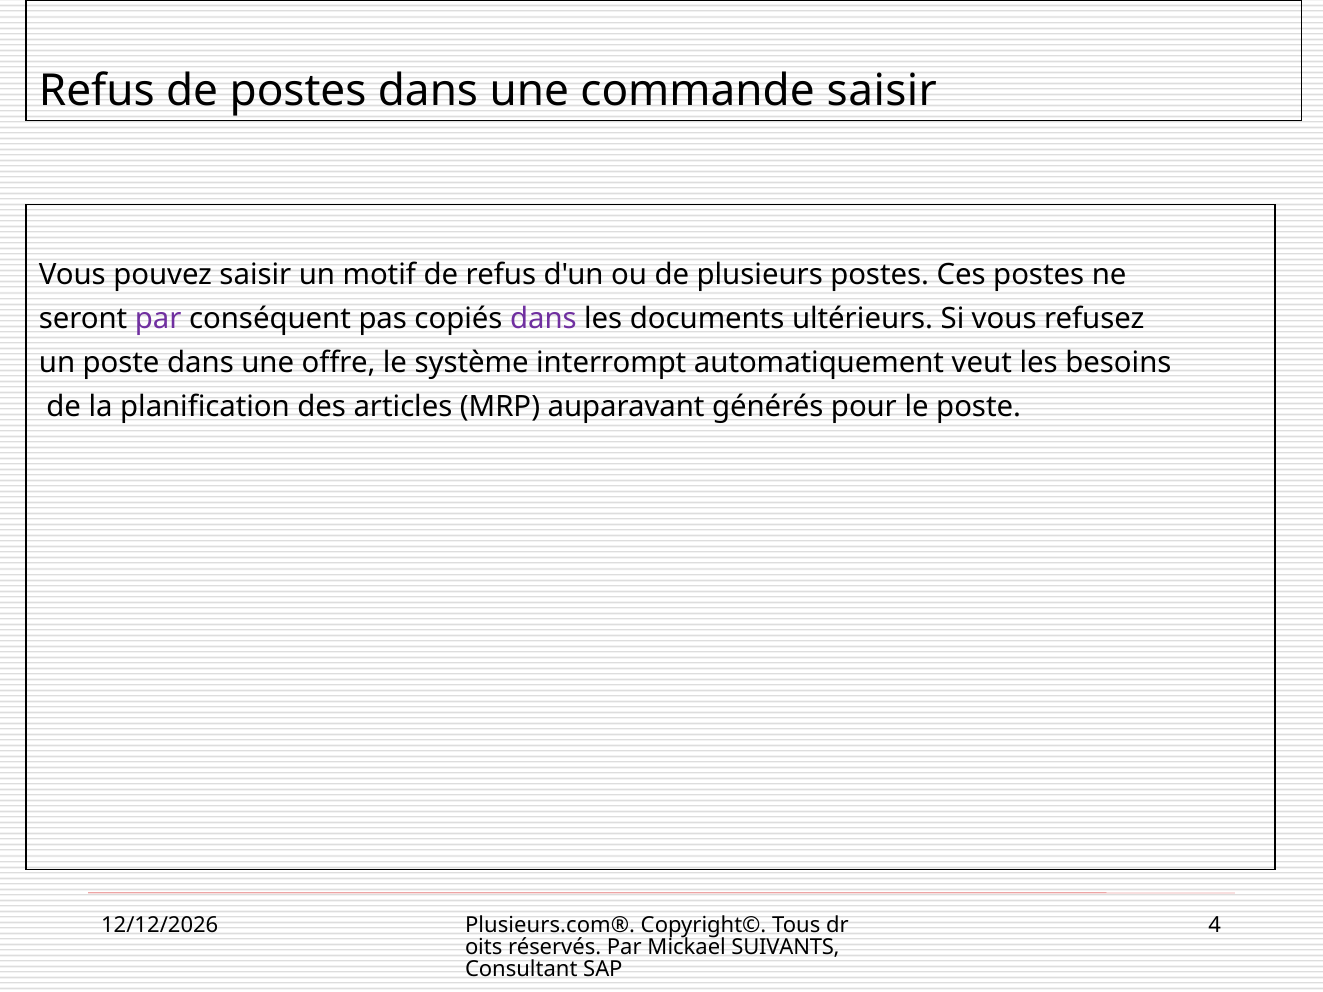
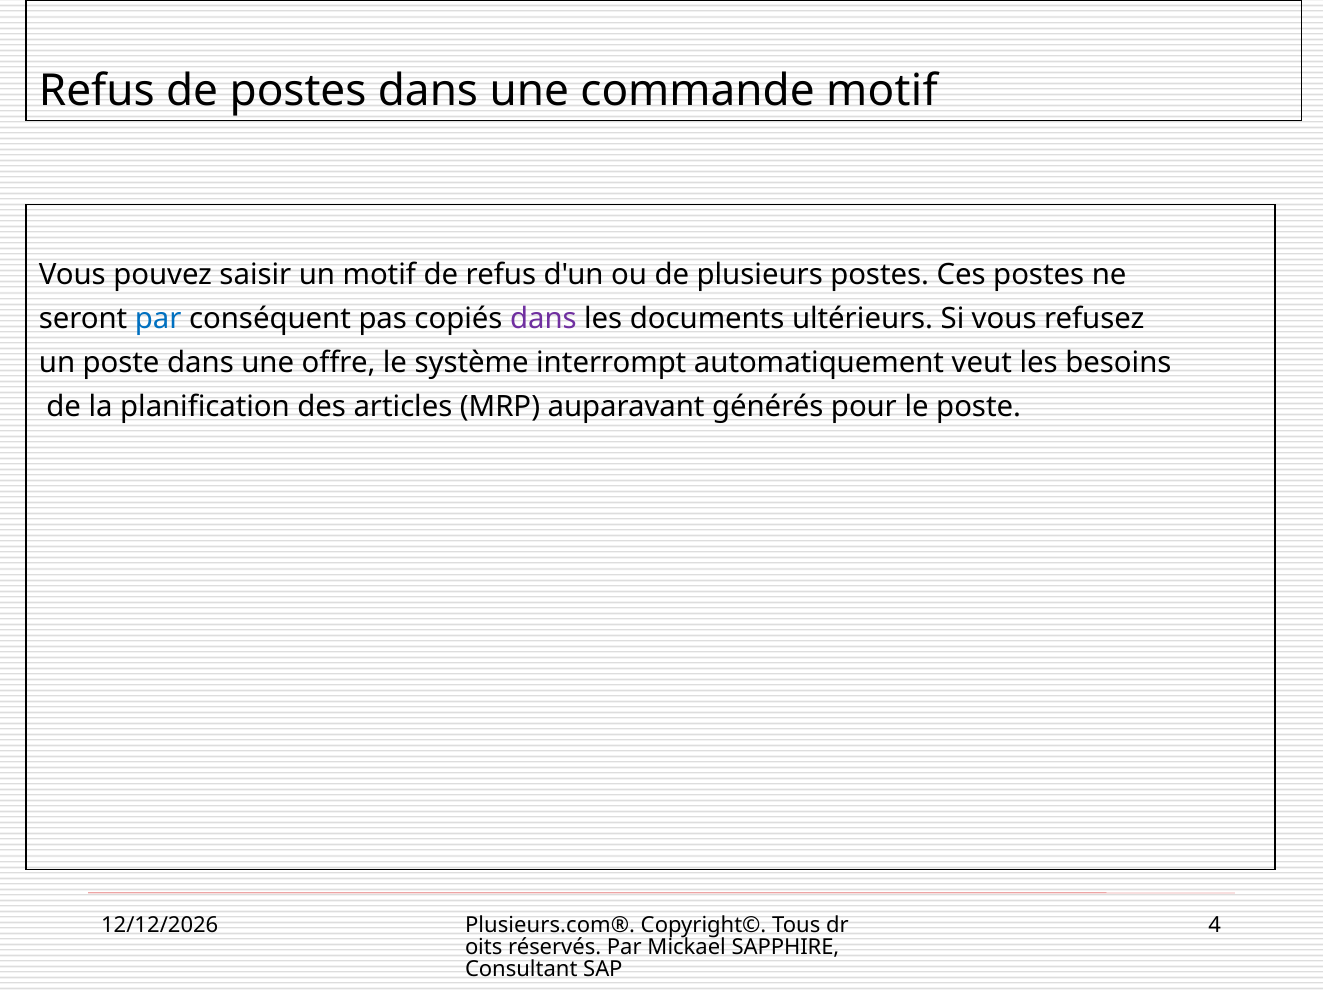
commande saisir: saisir -> motif
par at (158, 319) colour: purple -> blue
SUIVANTS: SUIVANTS -> SAPPHIRE
